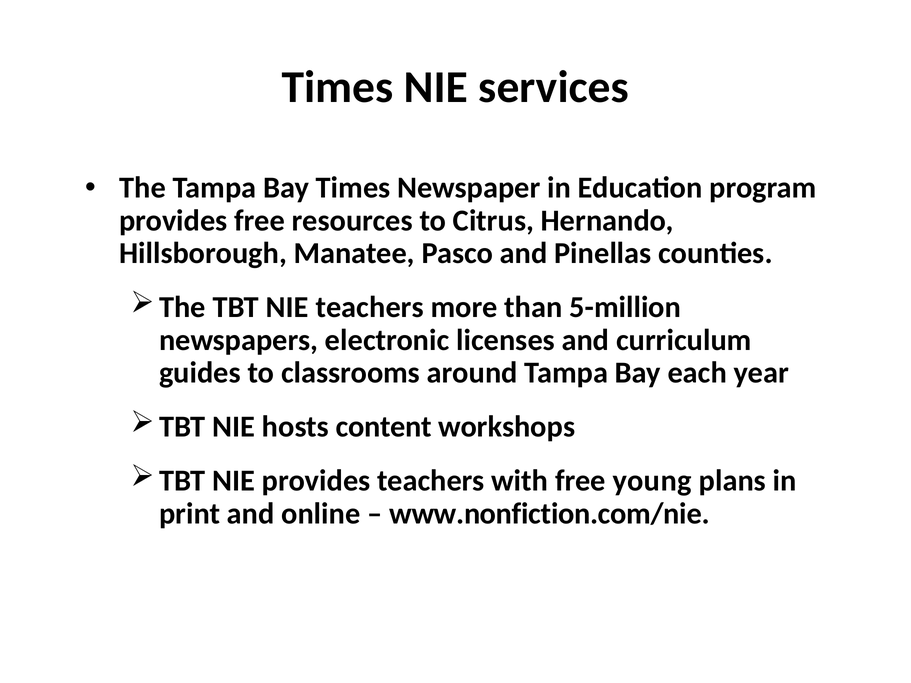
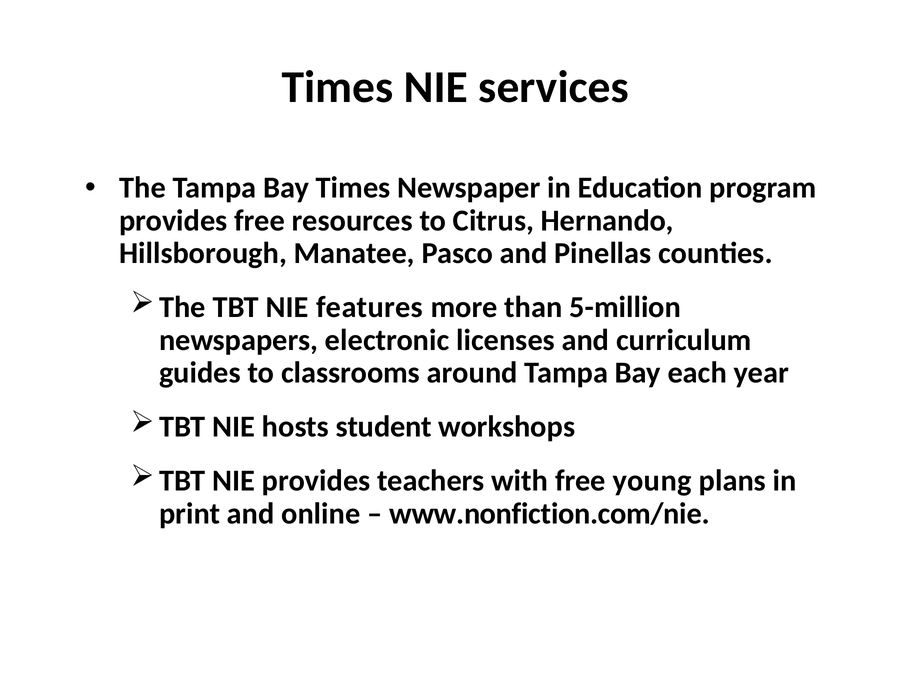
NIE teachers: teachers -> features
content: content -> student
